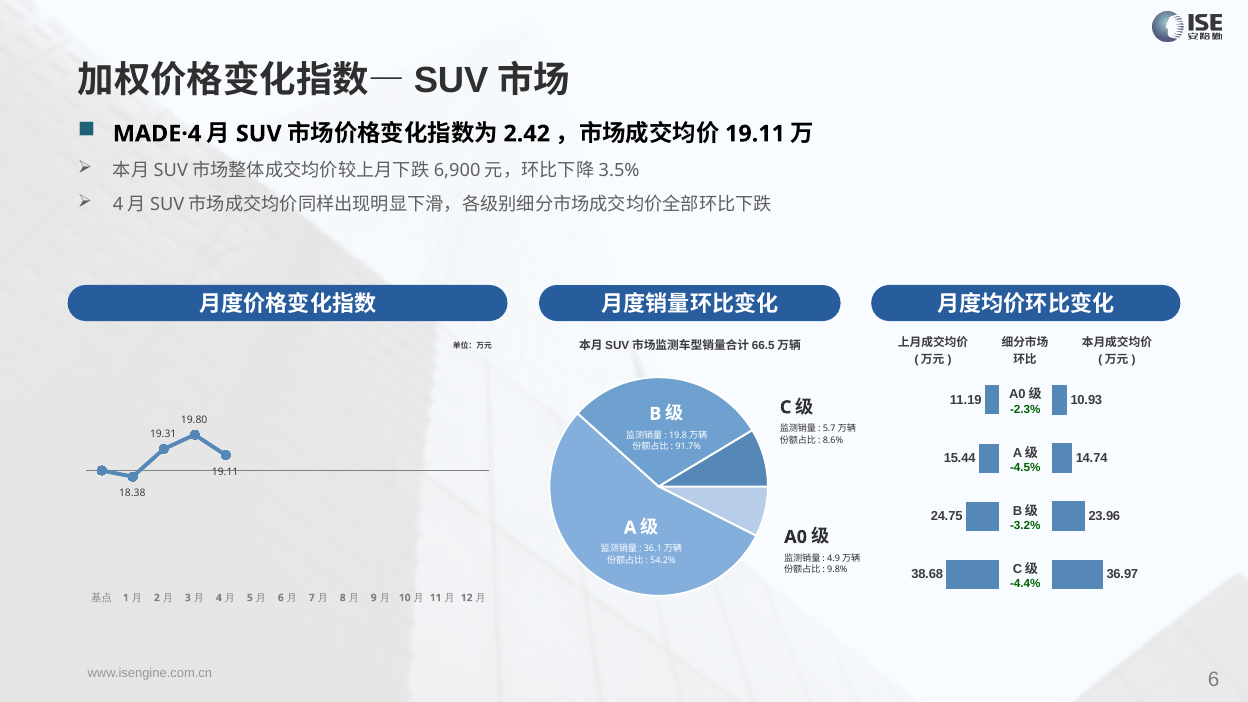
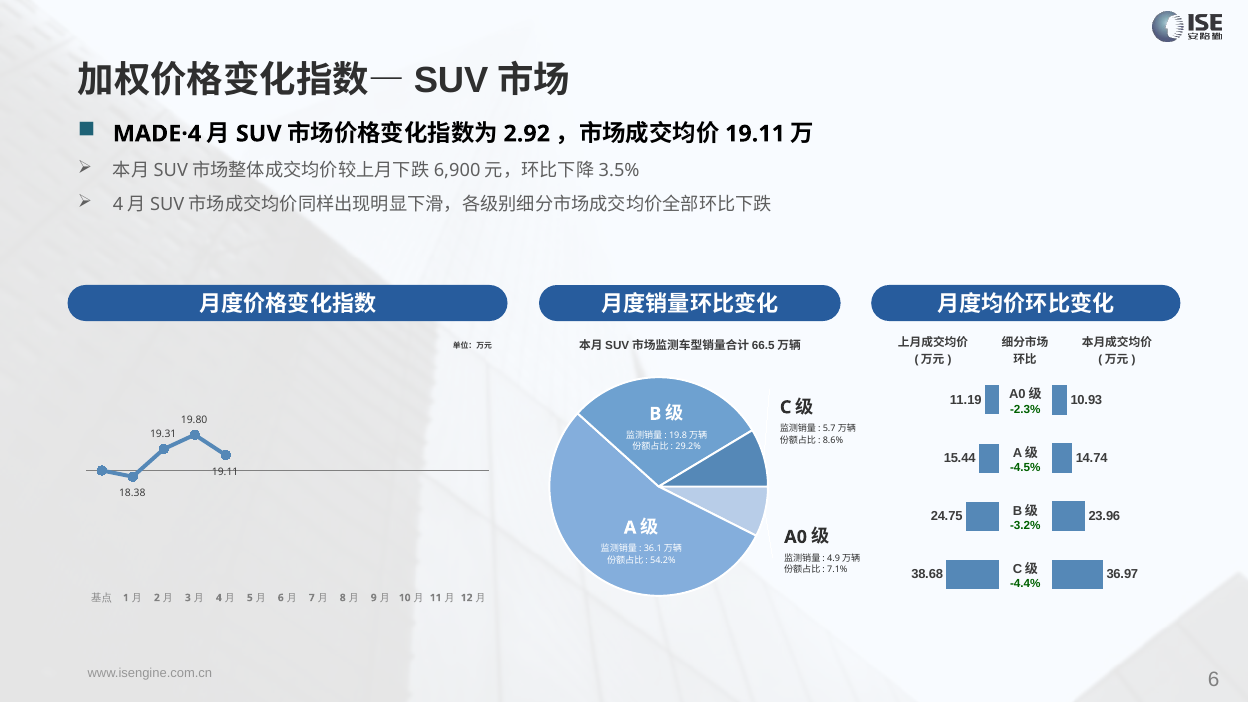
2.42: 2.42 -> 2.92
91.7%: 91.7% -> 29.2%
9.8%: 9.8% -> 7.1%
